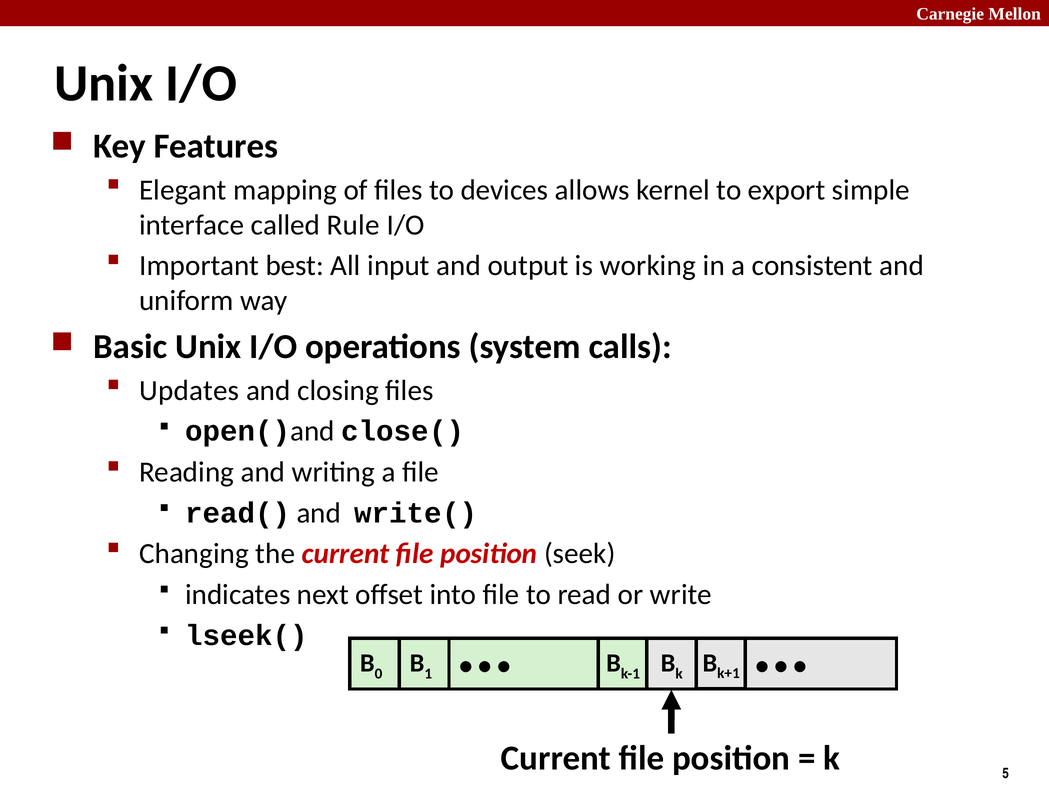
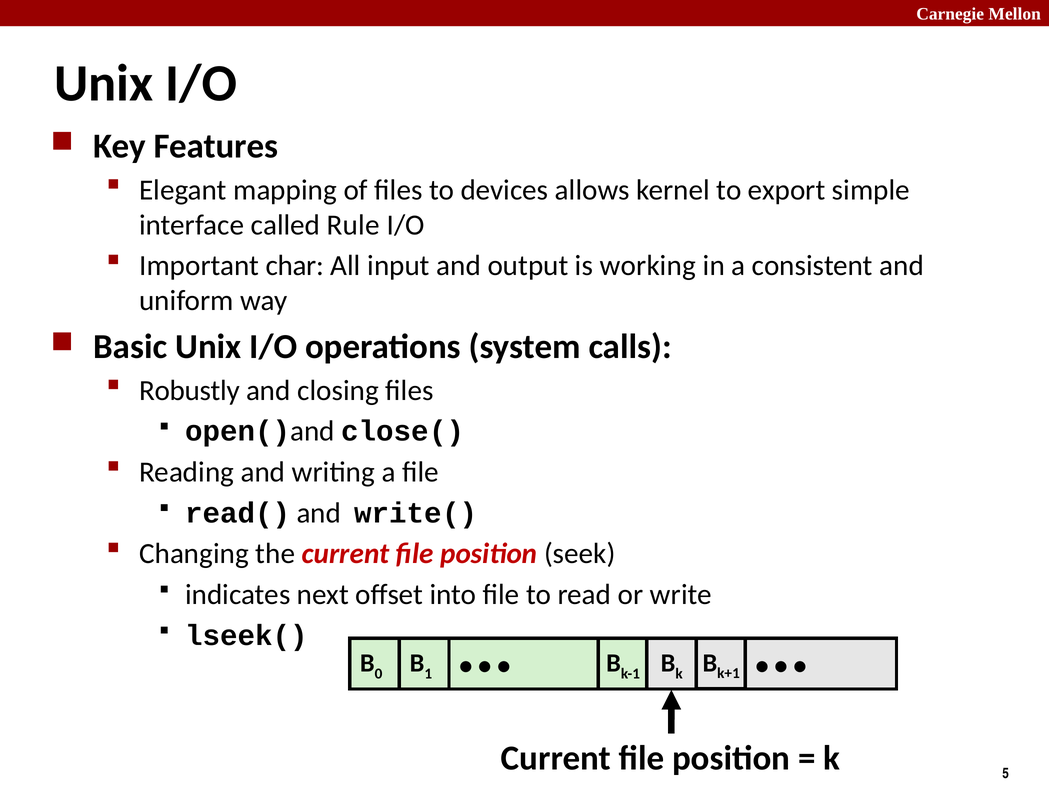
best: best -> char
Updates: Updates -> Robustly
